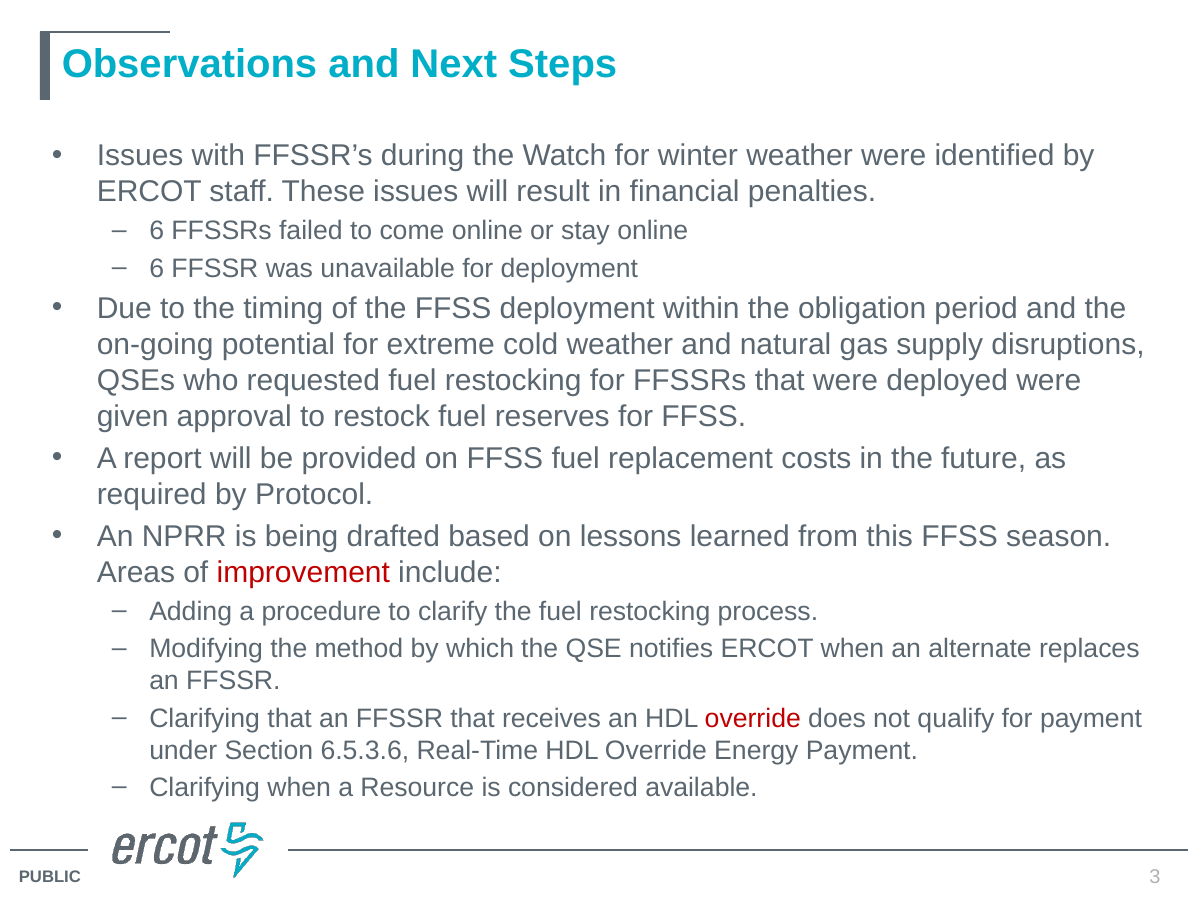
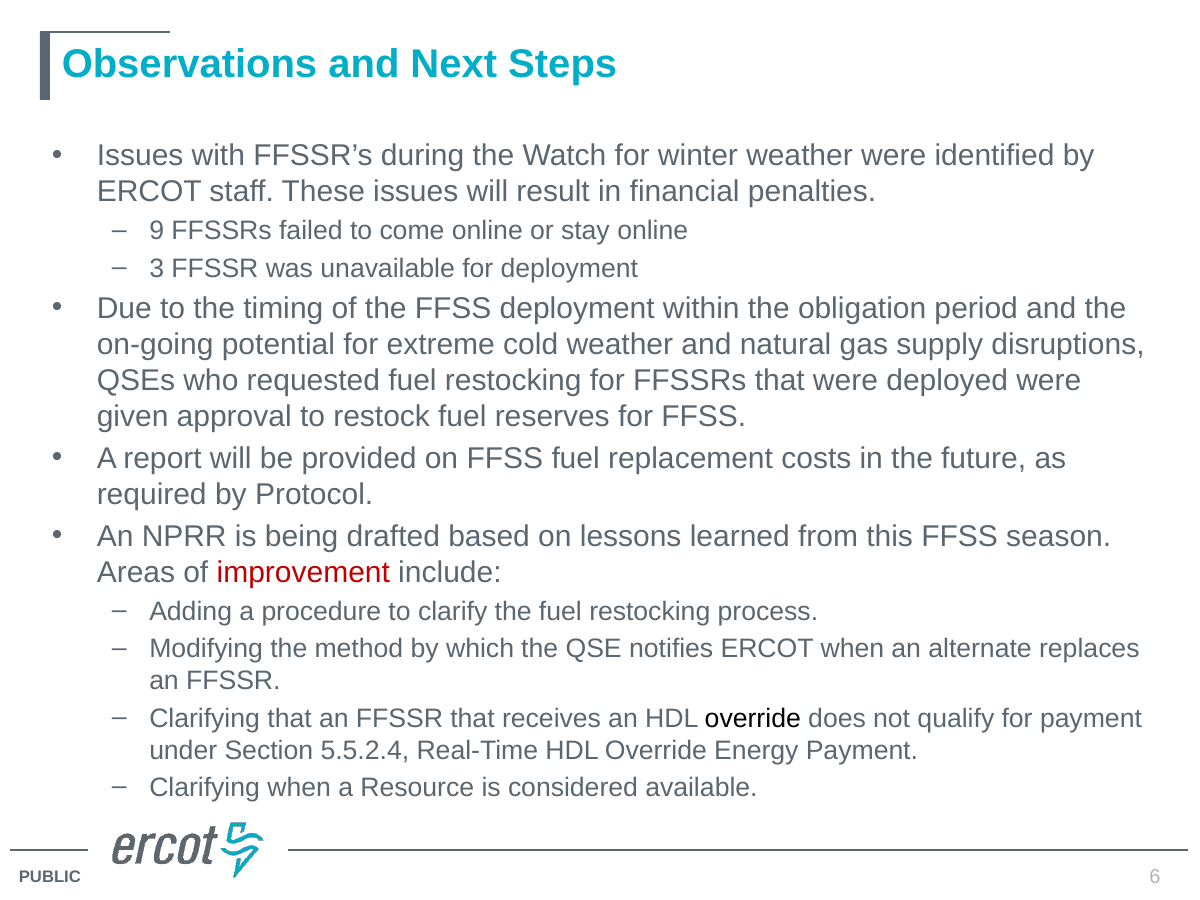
6 at (157, 231): 6 -> 9
6 at (157, 268): 6 -> 3
override at (753, 718) colour: red -> black
6.5.3.6: 6.5.3.6 -> 5.5.2.4
3: 3 -> 6
